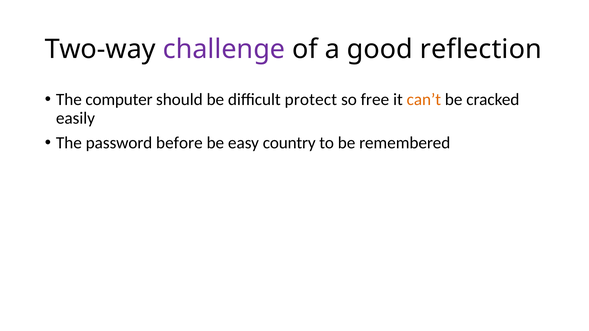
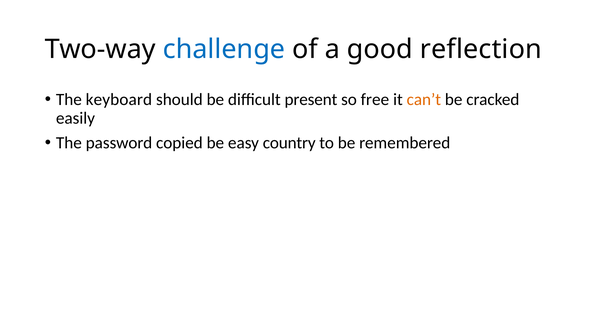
challenge colour: purple -> blue
computer: computer -> keyboard
protect: protect -> present
before: before -> copied
